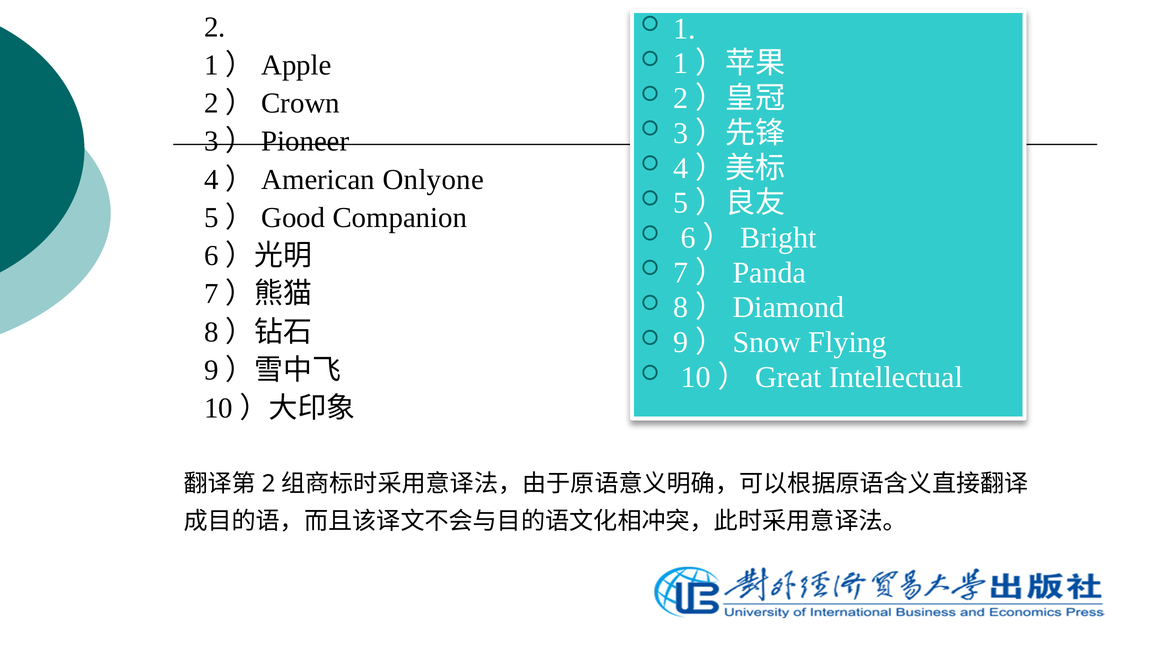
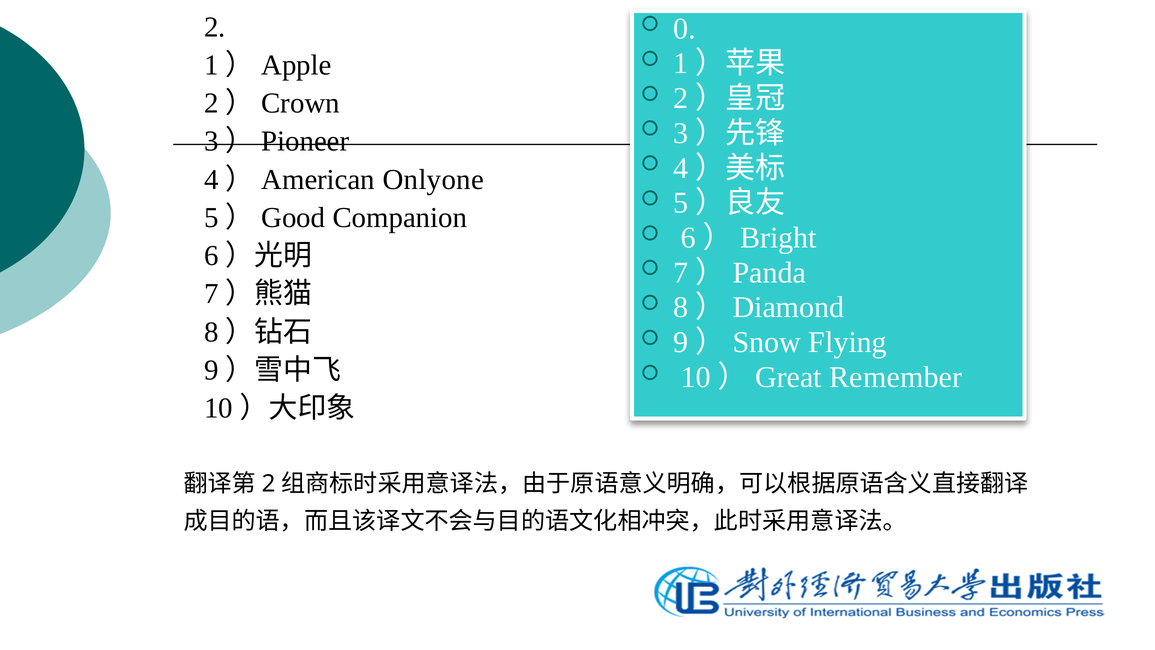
1: 1 -> 0
Intellectual: Intellectual -> Remember
